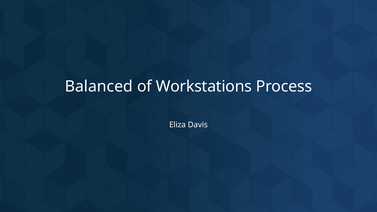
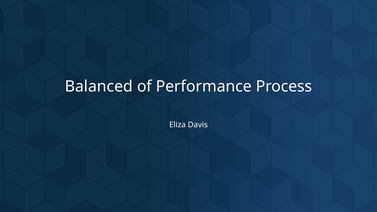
Workstations: Workstations -> Performance
